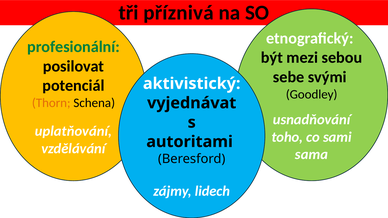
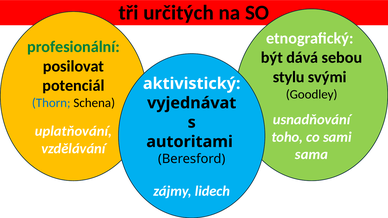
příznivá: příznivá -> určitých
mezi: mezi -> dává
sebe: sebe -> stylu
Thorn colour: orange -> blue
